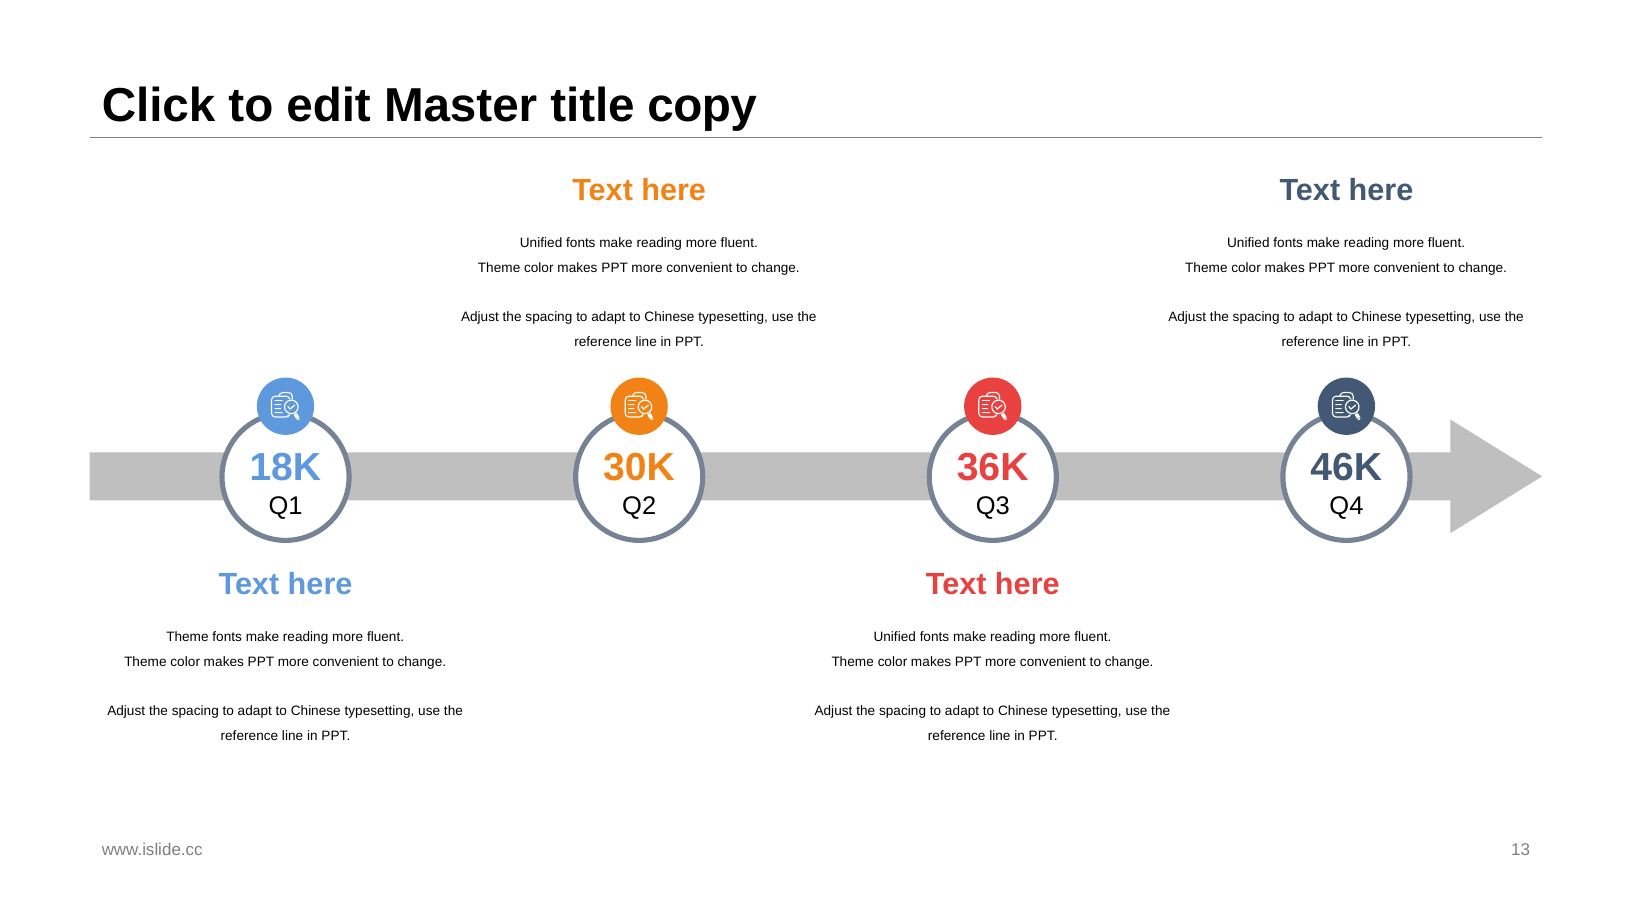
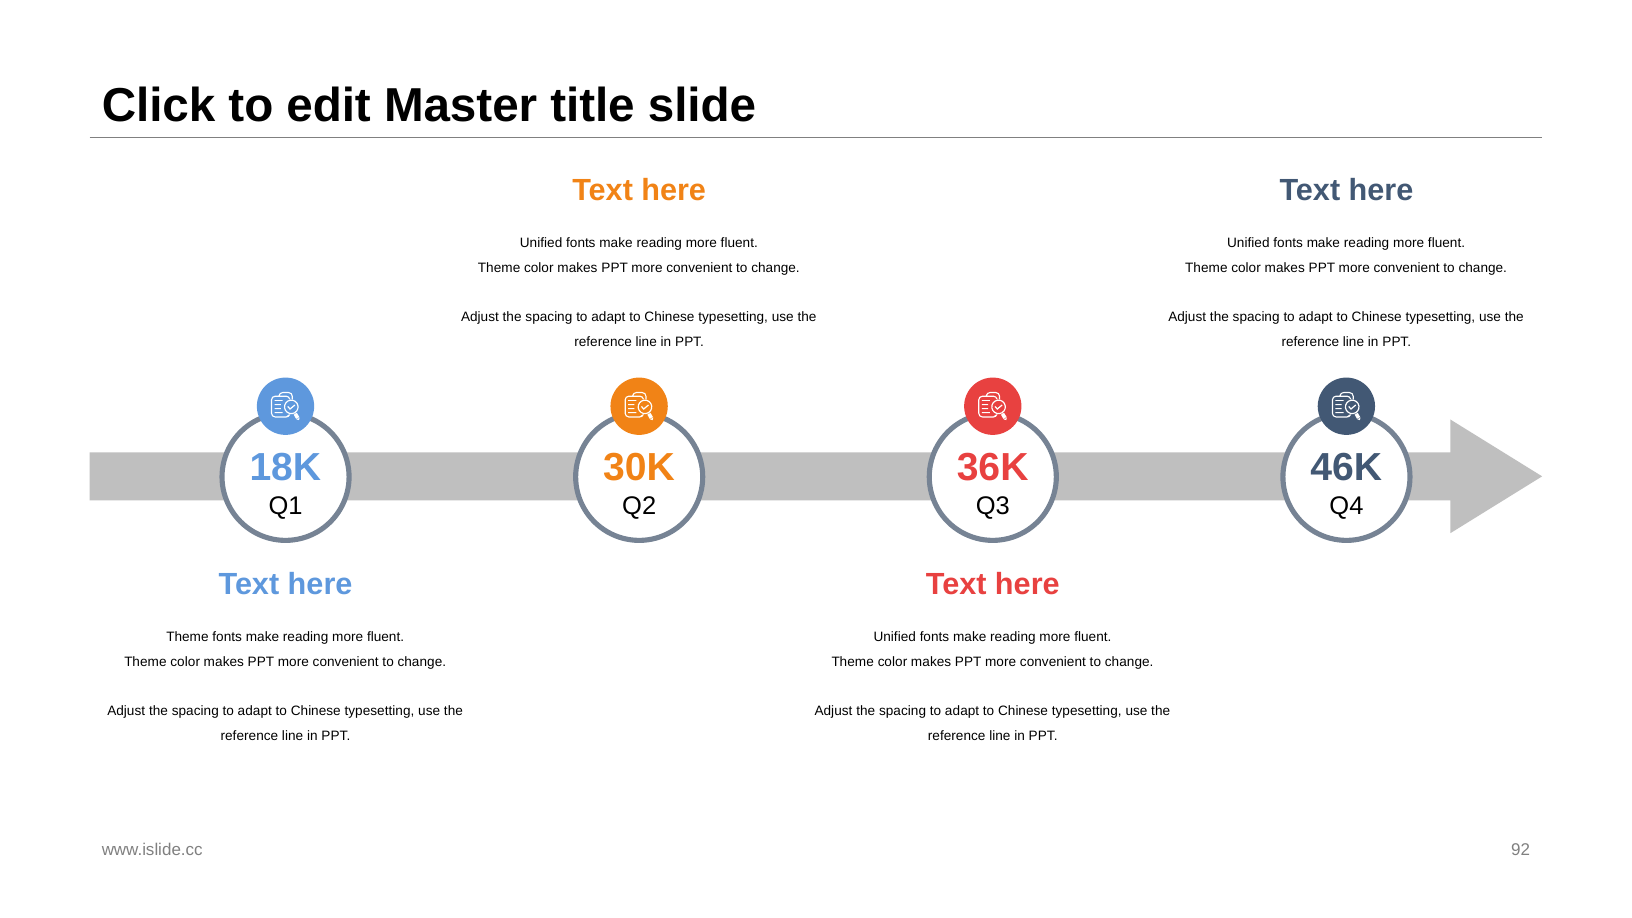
copy: copy -> slide
13: 13 -> 92
